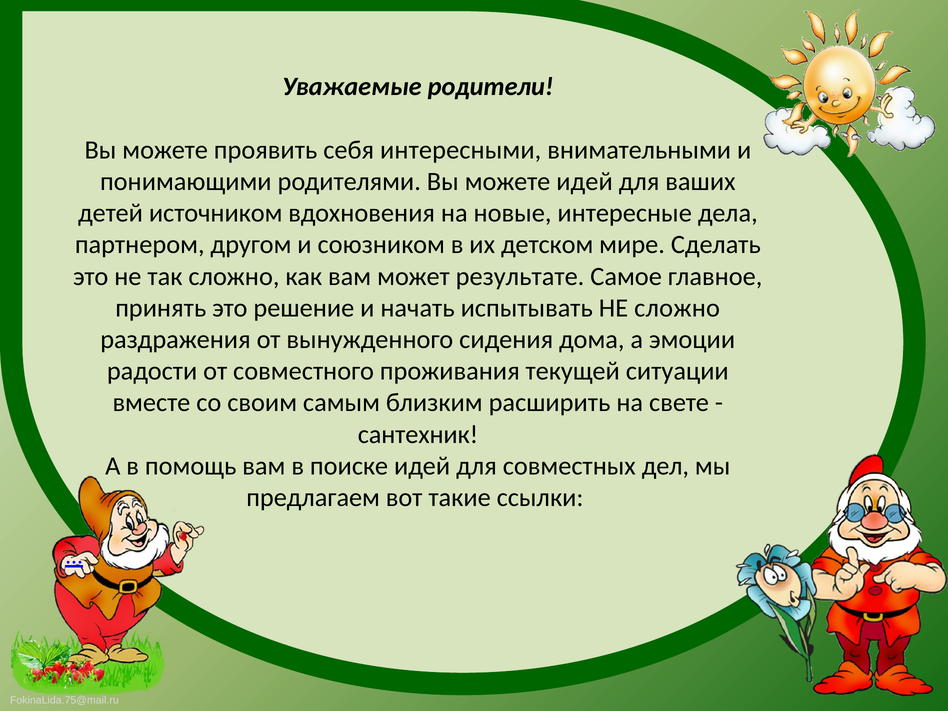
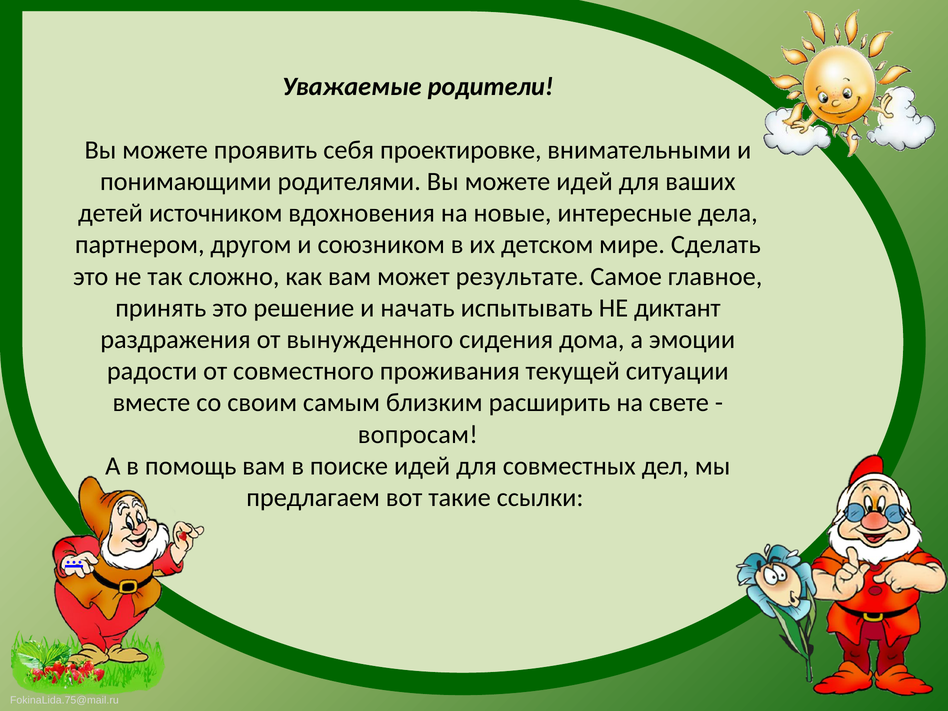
интересными: интересными -> проектировке
НЕ сложно: сложно -> диктант
сантехник: сантехник -> вопросам
